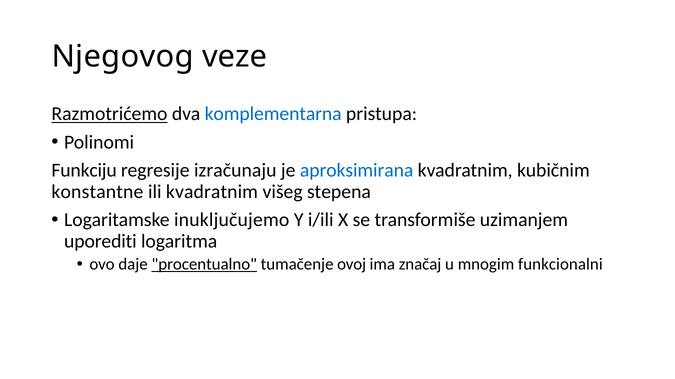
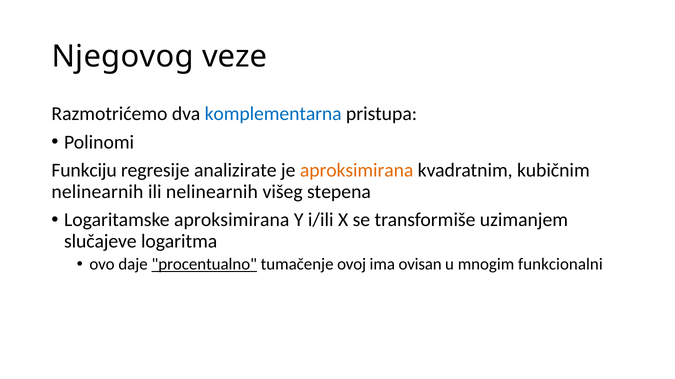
Razmotrićemo underline: present -> none
izračunaju: izračunaju -> analizirate
aproksimirana at (357, 171) colour: blue -> orange
konstantne at (97, 192): konstantne -> nelinearnih
ili kvadratnim: kvadratnim -> nelinearnih
Logaritamske inuključujemo: inuključujemo -> aproksimirana
uporediti: uporediti -> slučajeve
značaj: značaj -> ovisan
